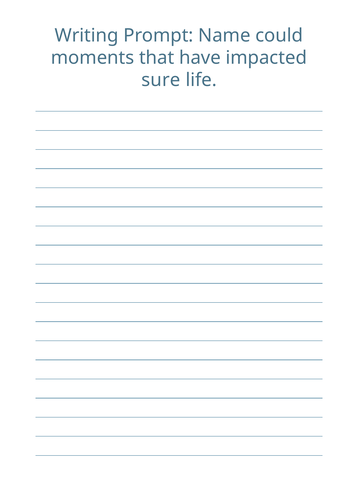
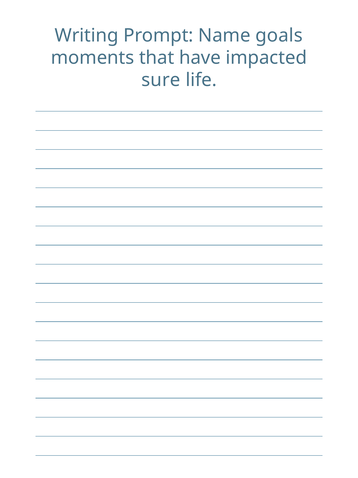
could: could -> goals
